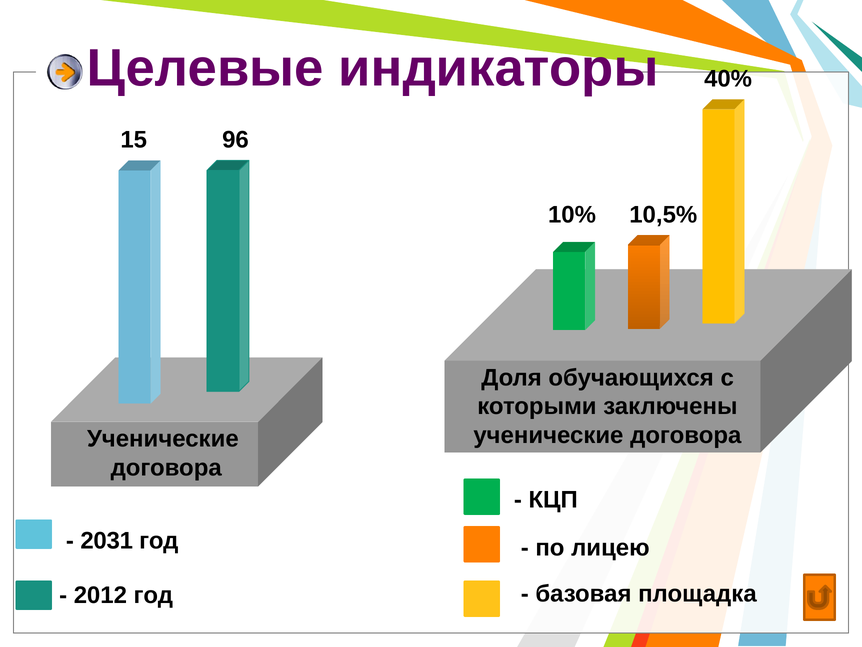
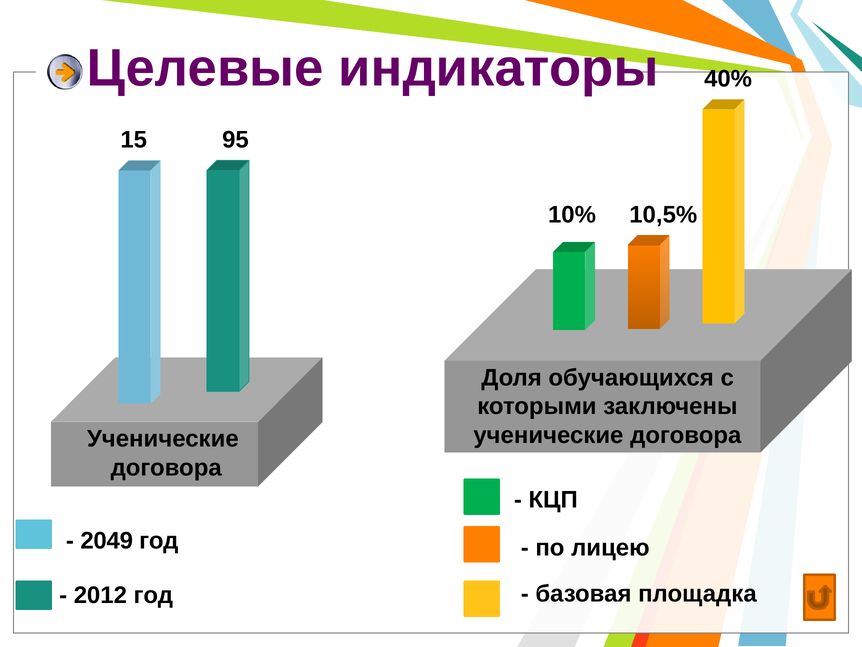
96: 96 -> 95
2031: 2031 -> 2049
